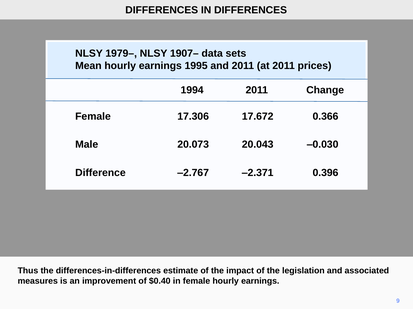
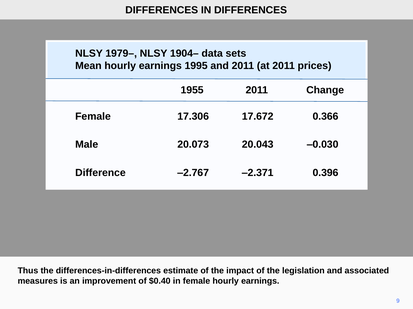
1907–: 1907– -> 1904–
1994: 1994 -> 1955
